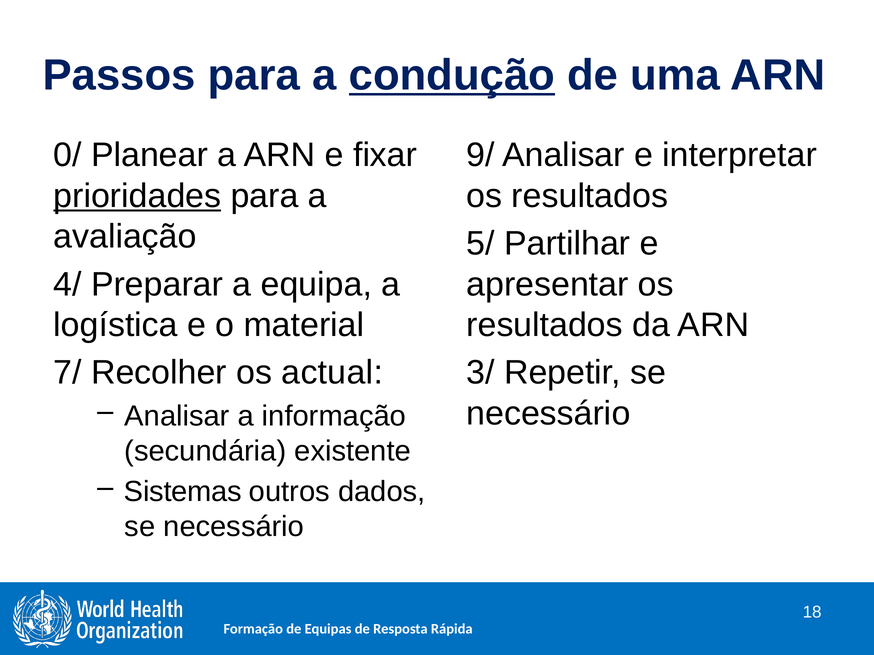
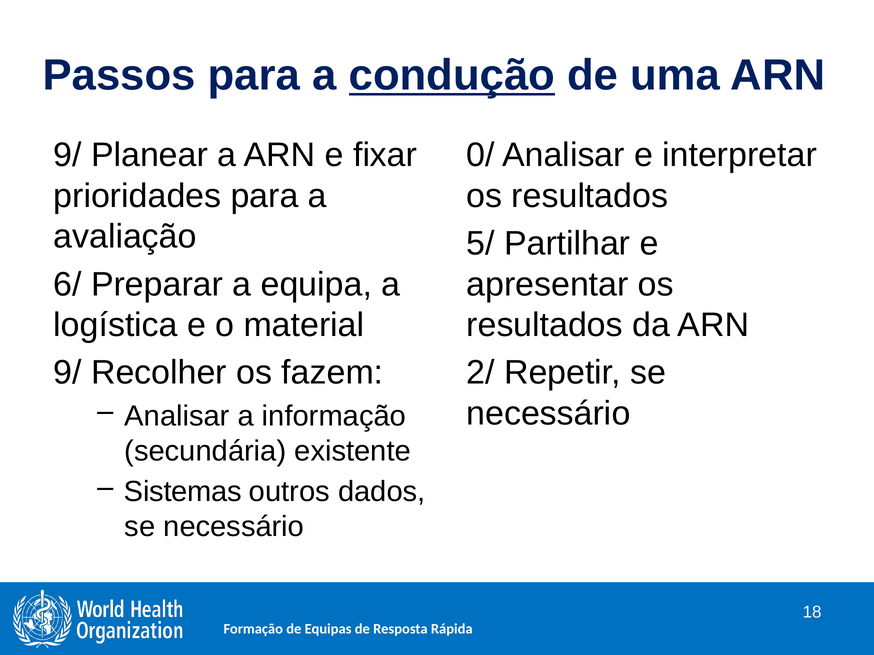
0/ at (68, 155): 0/ -> 9/
9/: 9/ -> 0/
prioridades underline: present -> none
4/: 4/ -> 6/
7/ at (68, 373): 7/ -> 9/
actual: actual -> fazem
3/: 3/ -> 2/
